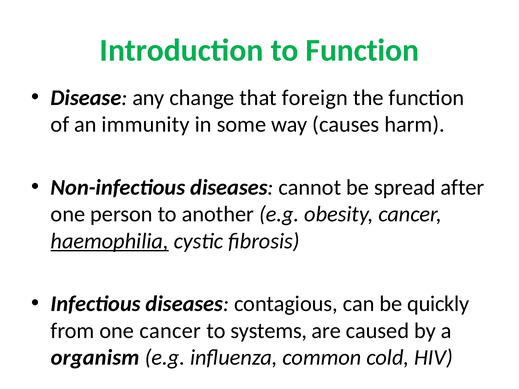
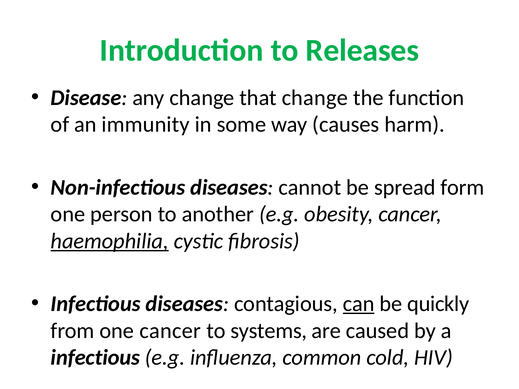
to Function: Function -> Releases
that foreign: foreign -> change
after: after -> form
can underline: none -> present
organism at (95, 358): organism -> infectious
